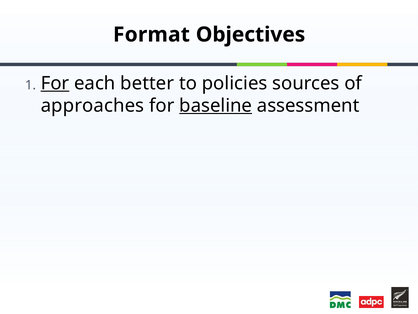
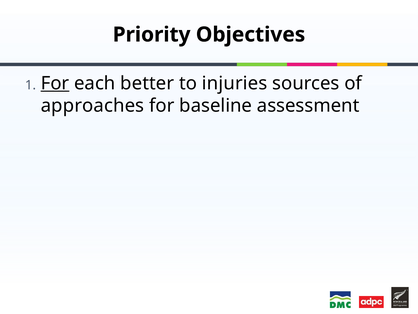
Format: Format -> Priority
policies: policies -> injuries
baseline underline: present -> none
